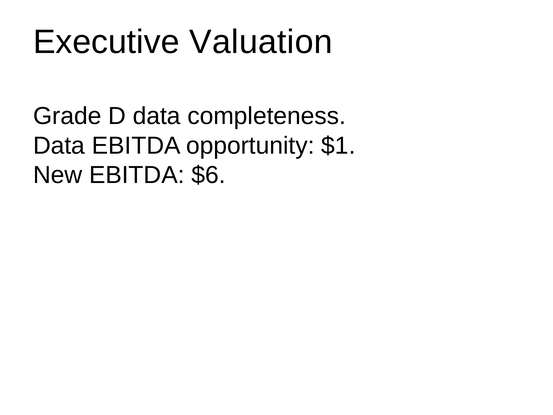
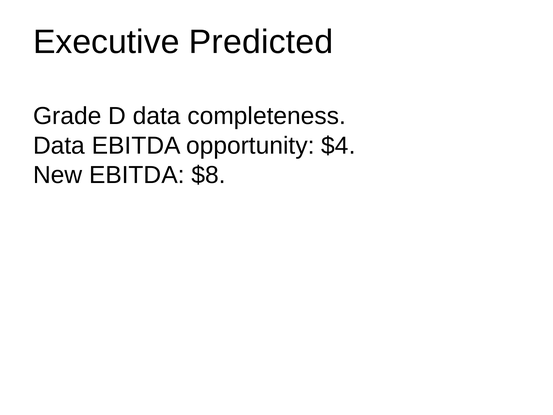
Valuation: Valuation -> Predicted
$1: $1 -> $4
$6: $6 -> $8
